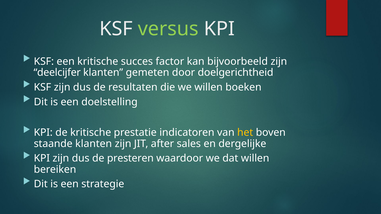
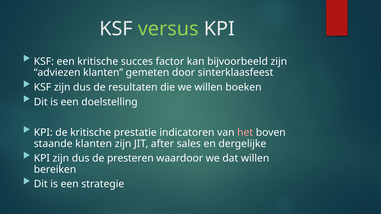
deelcijfer: deelcijfer -> adviezen
doelgerichtheid: doelgerichtheid -> sinterklaasfeest
het colour: yellow -> pink
